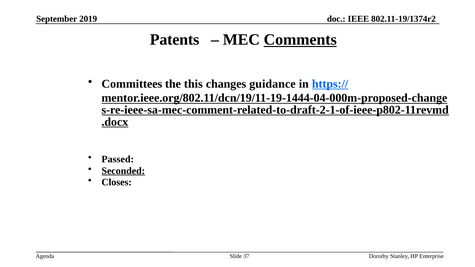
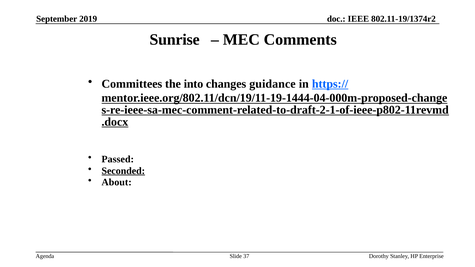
Patents: Patents -> Sunrise
Comments underline: present -> none
this: this -> into
Closes: Closes -> About
